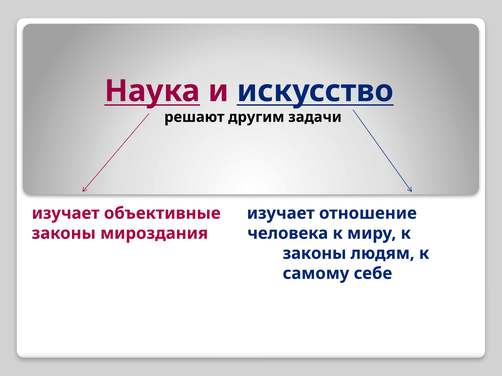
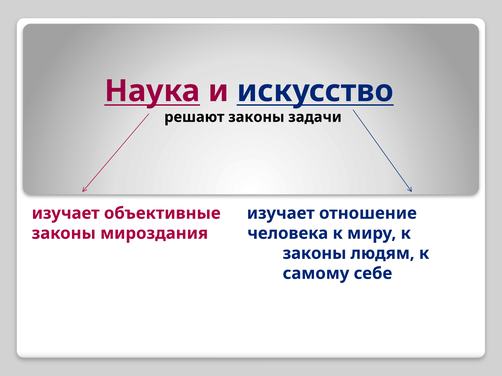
решают другим: другим -> законы
